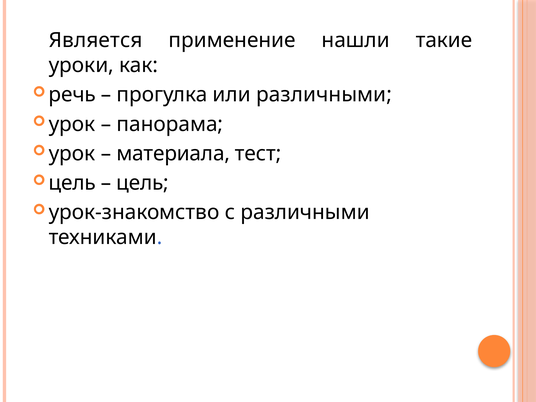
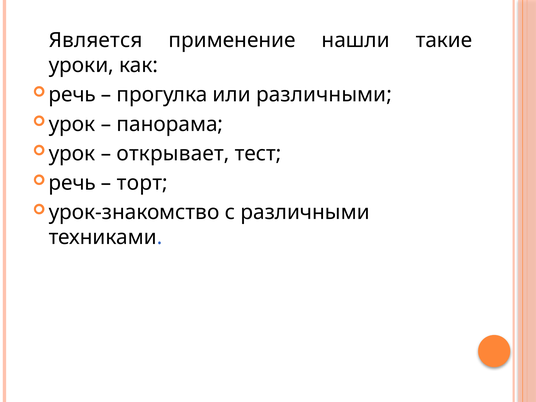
материала: материала -> открывает
цель at (72, 183): цель -> речь
цель at (143, 183): цель -> торт
